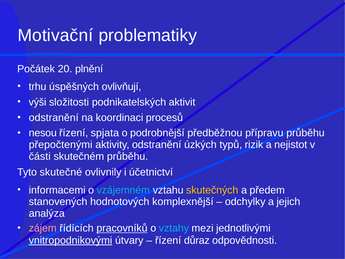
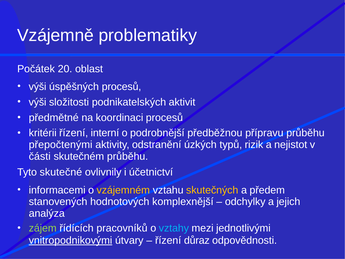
Motivační: Motivační -> Vzájemně
plnění: plnění -> oblast
trhu at (38, 87): trhu -> výši
úspěšných ovlivňují: ovlivňují -> procesů
odstranění at (54, 118): odstranění -> předmětné
nesou: nesou -> kritérii
spjata: spjata -> interní
vzájemném colour: light blue -> yellow
zájem colour: pink -> light green
pracovníků underline: present -> none
